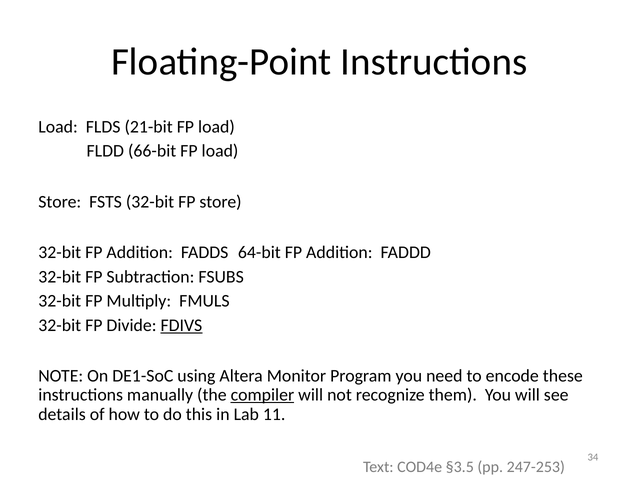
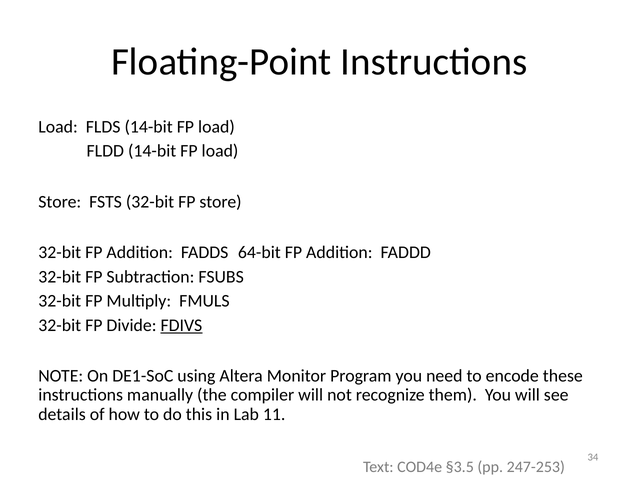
FLDS 21-bit: 21-bit -> 14-bit
FLDD 66-bit: 66-bit -> 14-bit
compiler underline: present -> none
